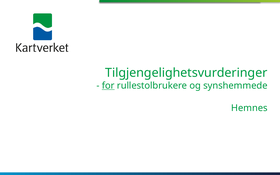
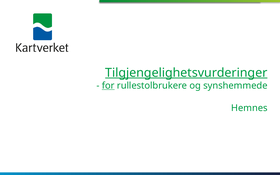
Tilgjengelighetsvurderinger underline: none -> present
